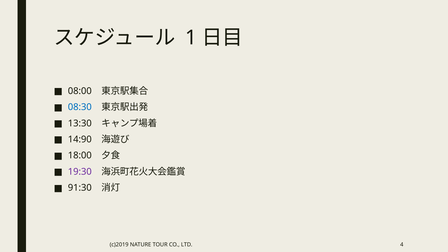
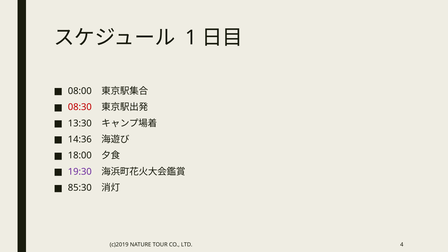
08:30 colour: blue -> red
14:90: 14:90 -> 14:36
91:30: 91:30 -> 85:30
